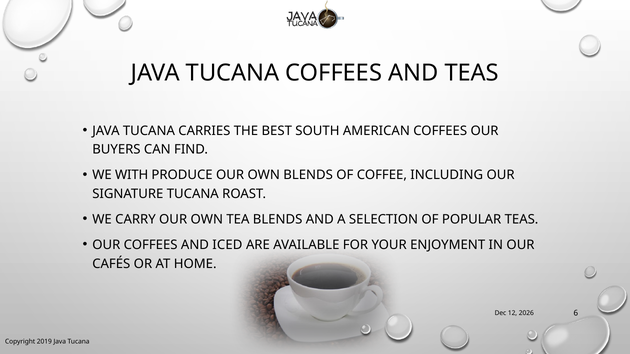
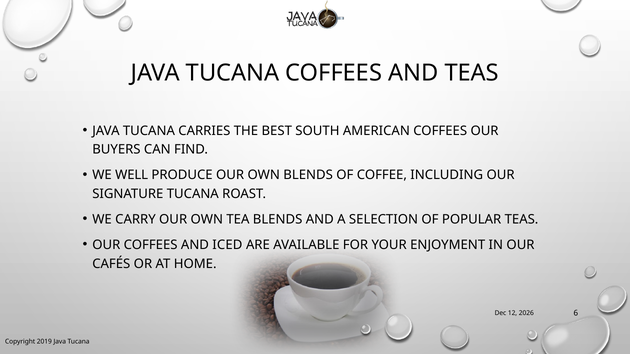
WITH: WITH -> WELL
